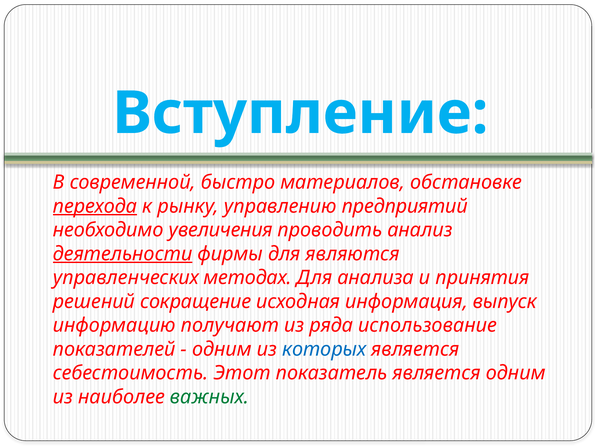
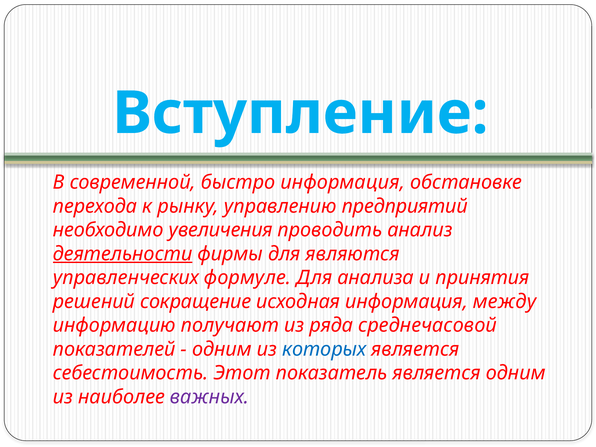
быстро материалов: материалов -> информация
перехода underline: present -> none
методах: методах -> формуле
выпуск: выпуск -> между
использование: использование -> среднечасовой
важных colour: green -> purple
